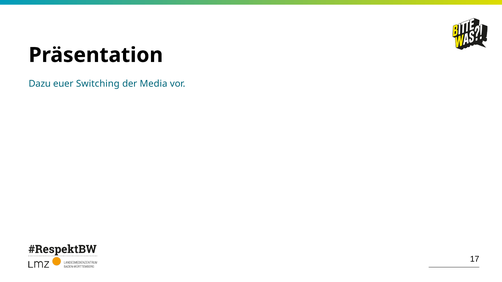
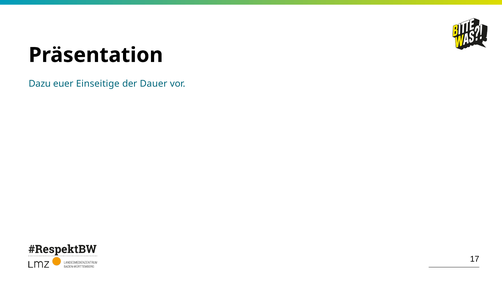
Switching: Switching -> Einseitige
Media: Media -> Dauer
